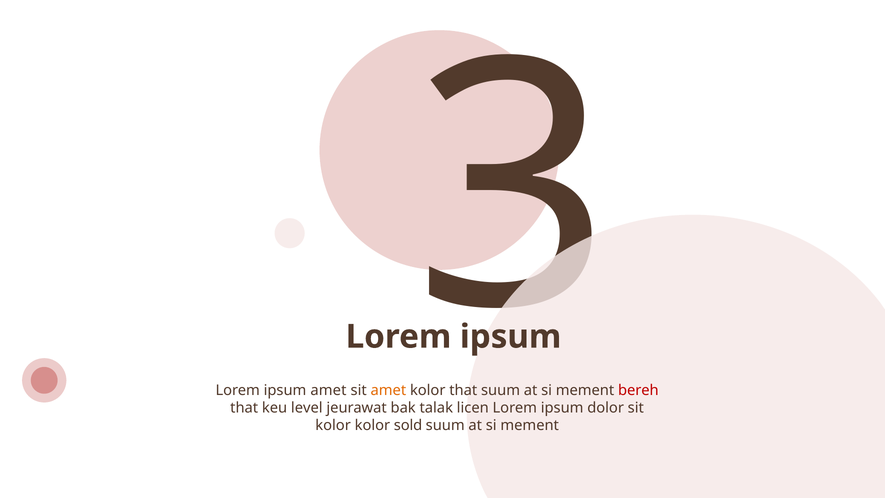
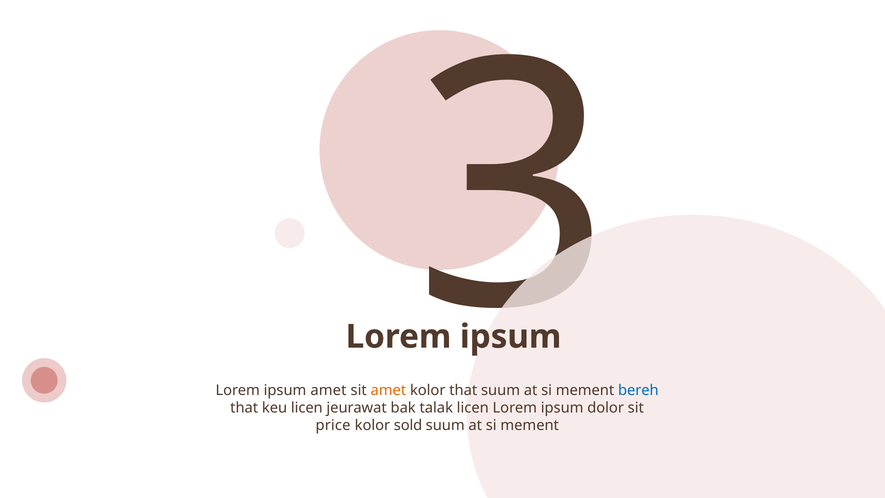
bereh colour: red -> blue
keu level: level -> licen
kolor at (333, 425): kolor -> price
